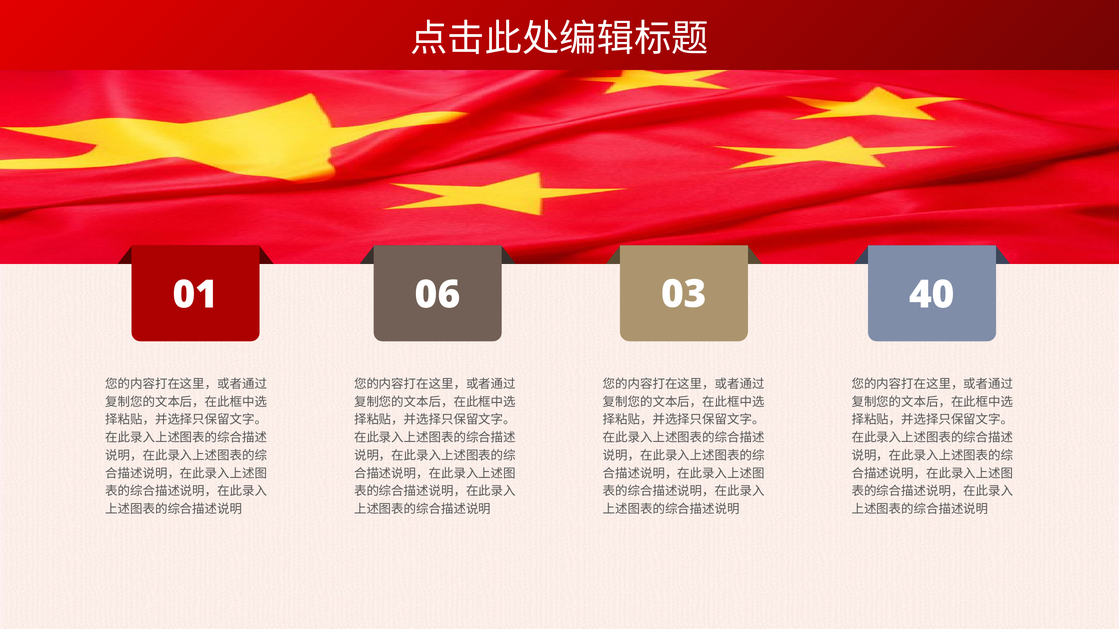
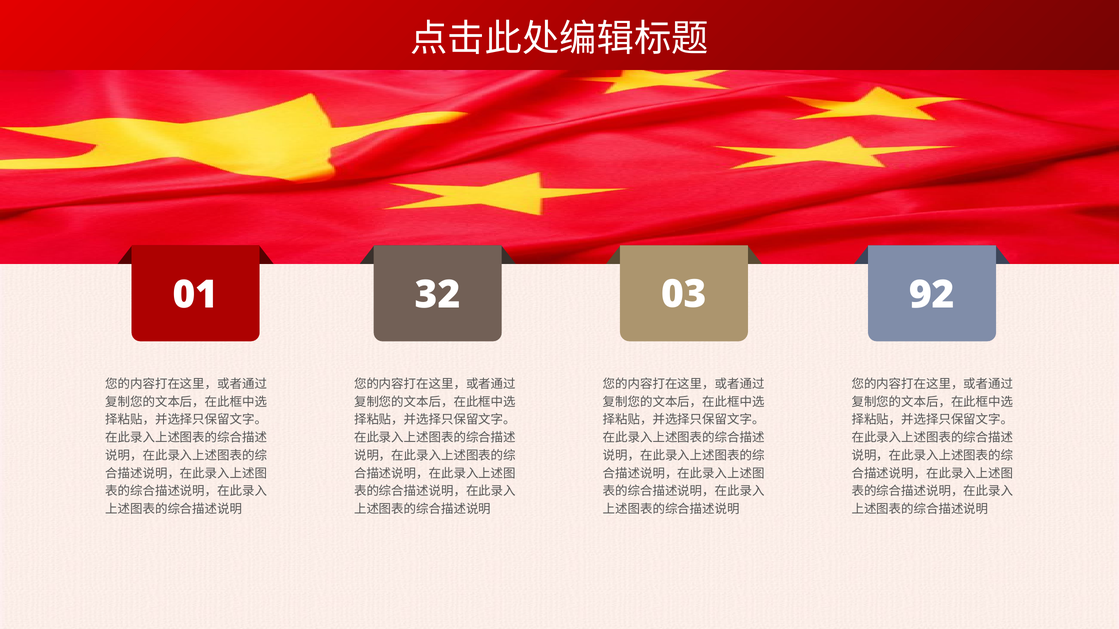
06: 06 -> 32
40: 40 -> 92
